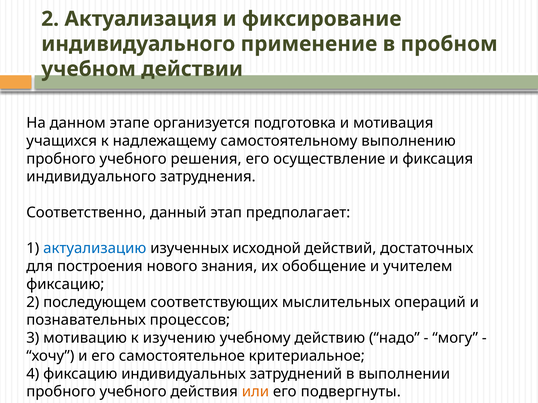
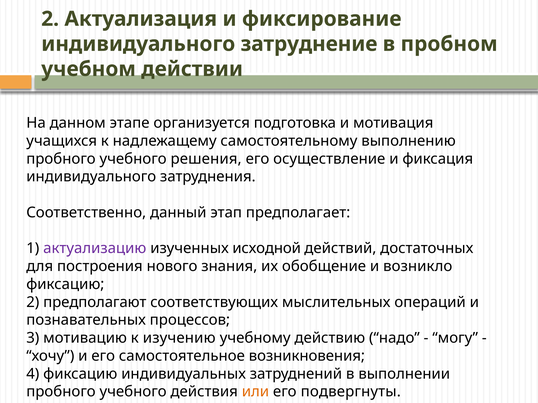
применение: применение -> затруднение
актуализацию colour: blue -> purple
учителем: учителем -> возникло
последующем: последующем -> предполагают
критериальное: критериальное -> возникновения
